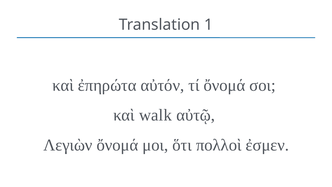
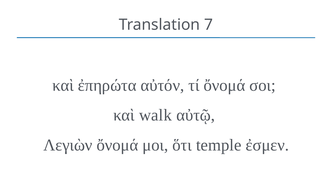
1: 1 -> 7
πολλοὶ: πολλοὶ -> temple
